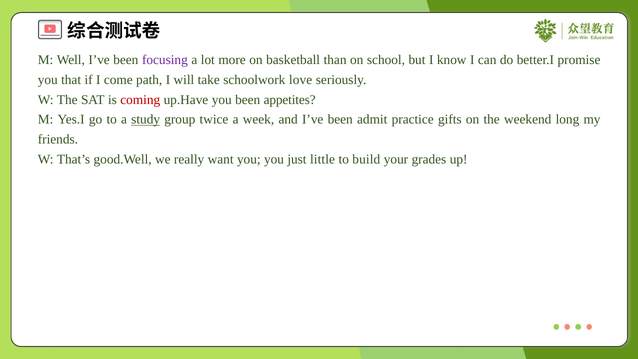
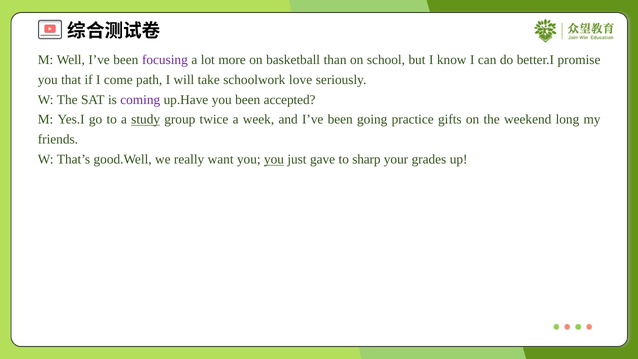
coming colour: red -> purple
appetites: appetites -> accepted
admit: admit -> going
you at (274, 159) underline: none -> present
little: little -> gave
build: build -> sharp
